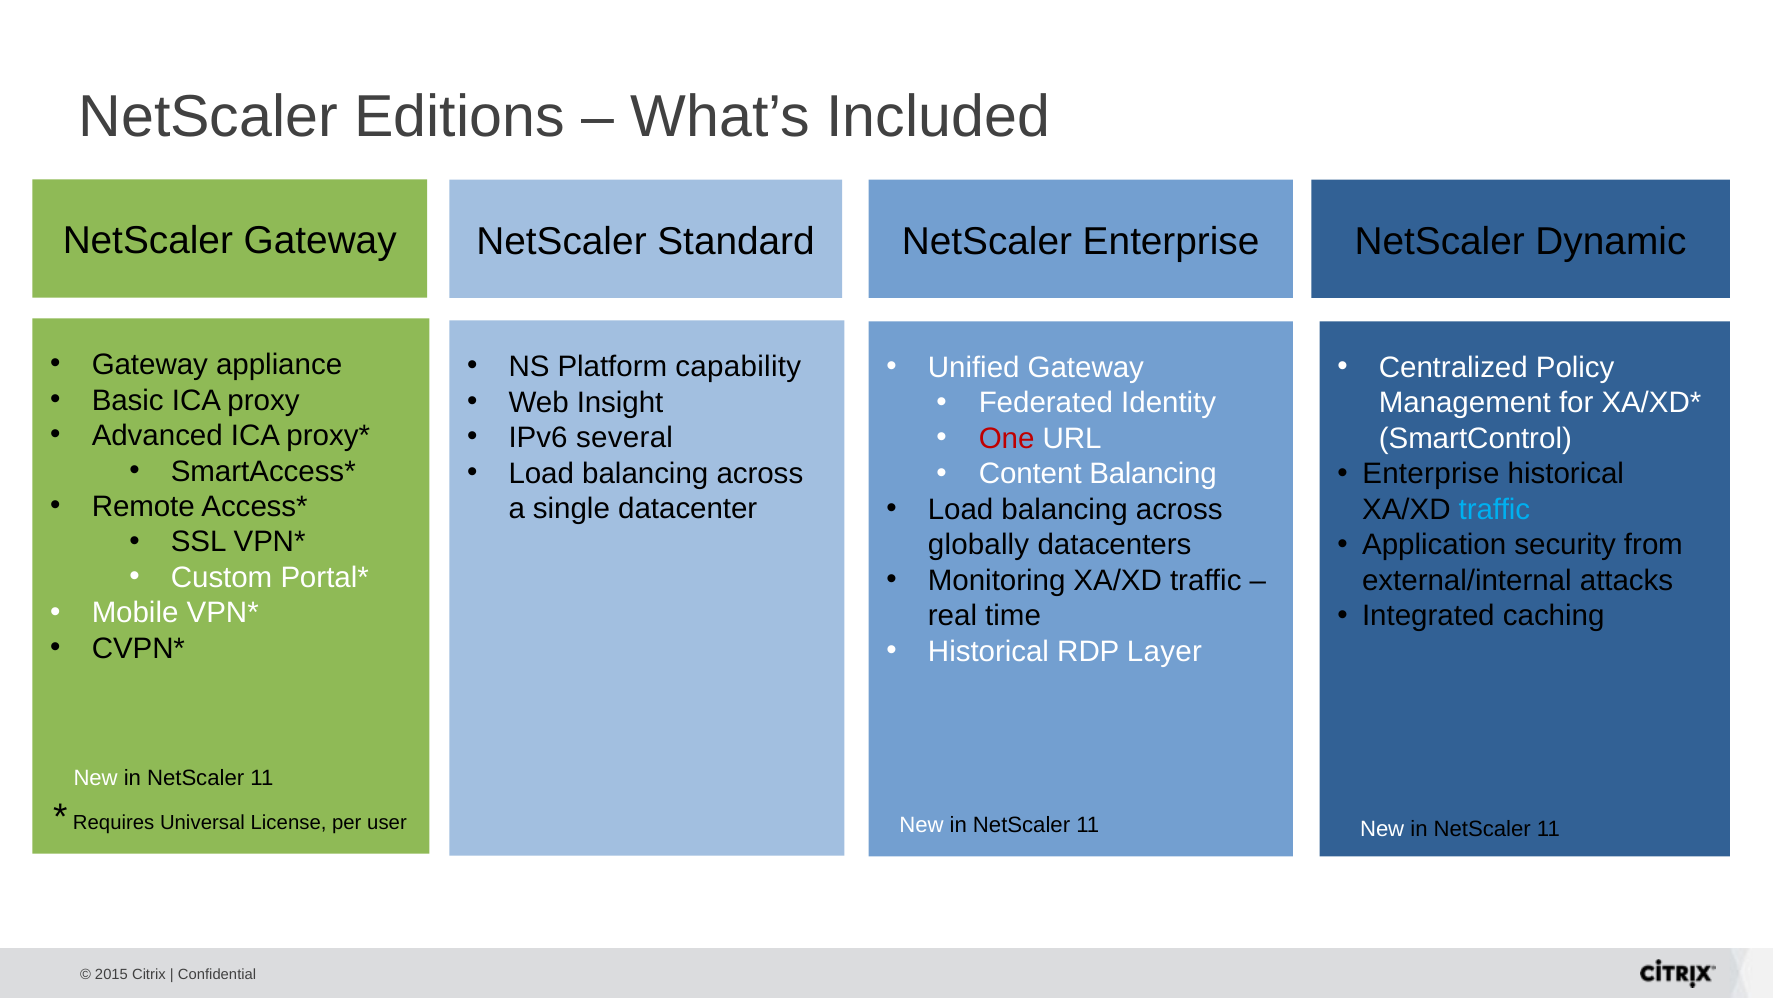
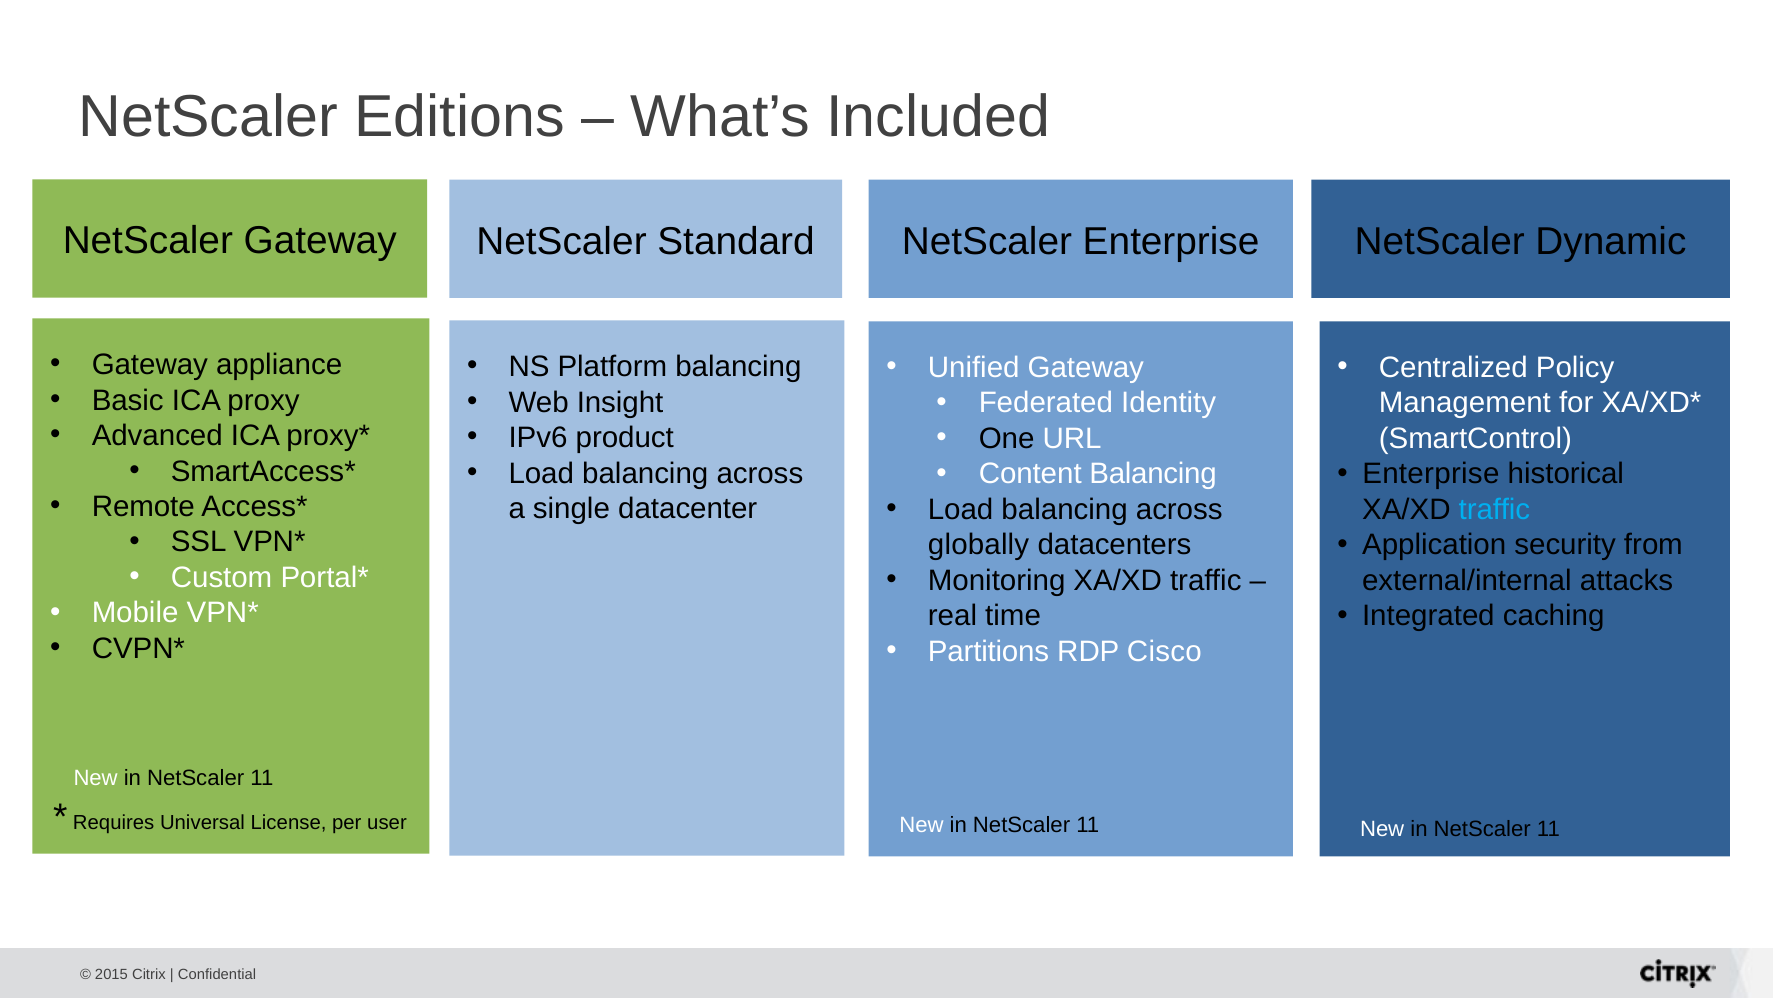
Platform capability: capability -> balancing
several: several -> product
One colour: red -> black
Historical at (989, 651): Historical -> Partitions
Layer: Layer -> Cisco
